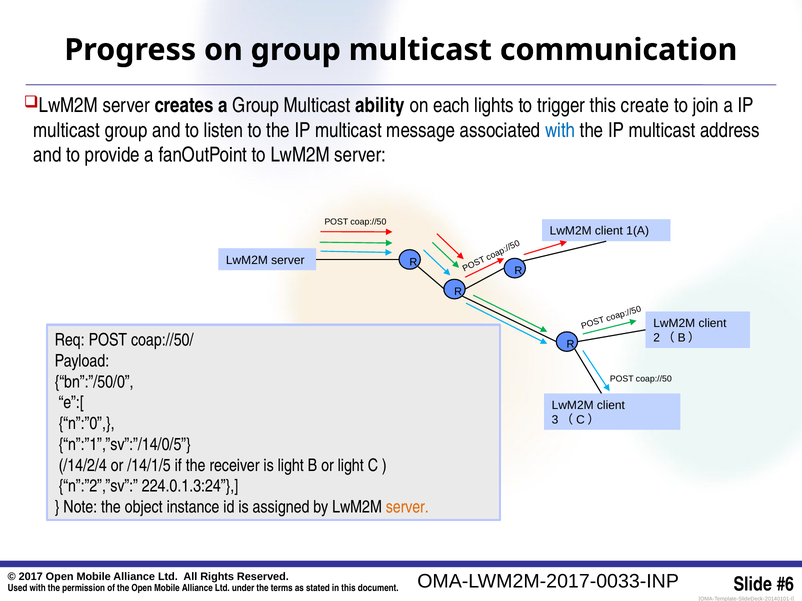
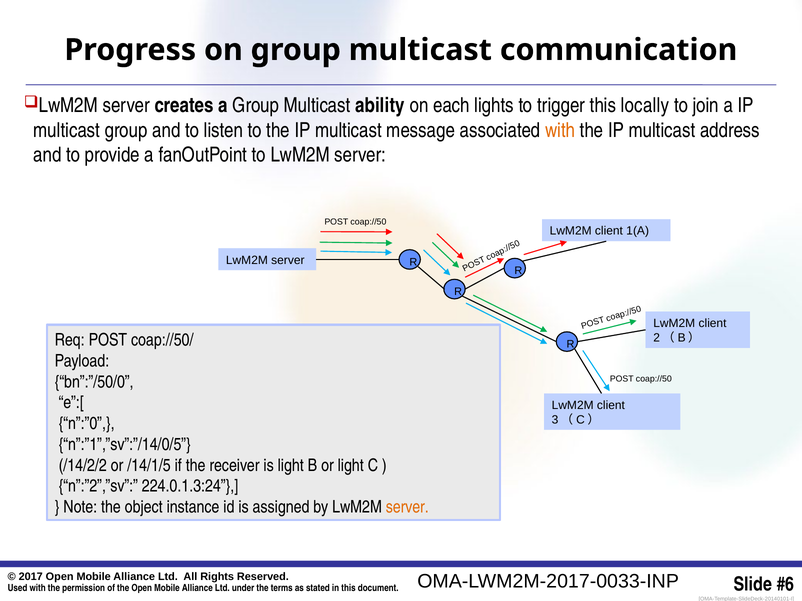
create: create -> locally
with at (560, 130) colour: blue -> orange
/14/2/4: /14/2/4 -> /14/2/2
